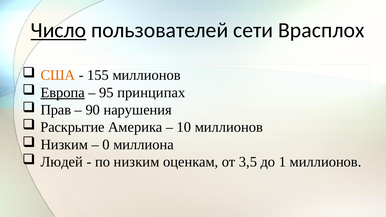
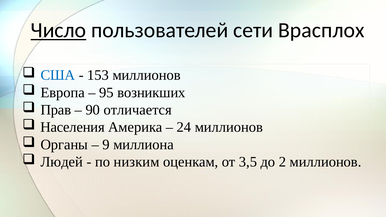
США colour: orange -> blue
155: 155 -> 153
Европа underline: present -> none
принципах: принципах -> возникших
нарушения: нарушения -> отличается
Раскрытие: Раскрытие -> Населения
10: 10 -> 24
Низким at (64, 145): Низким -> Органы
0: 0 -> 9
1: 1 -> 2
